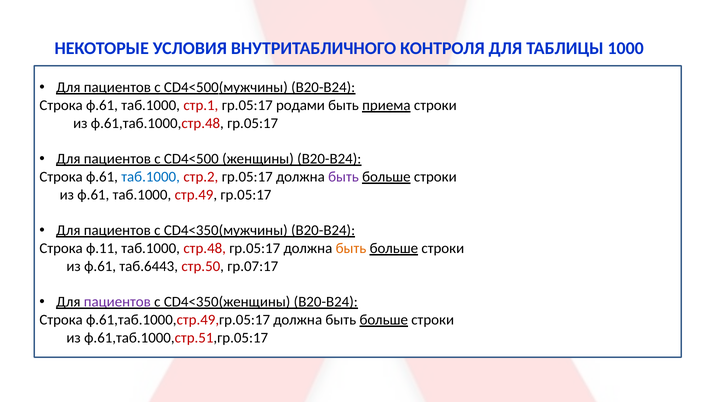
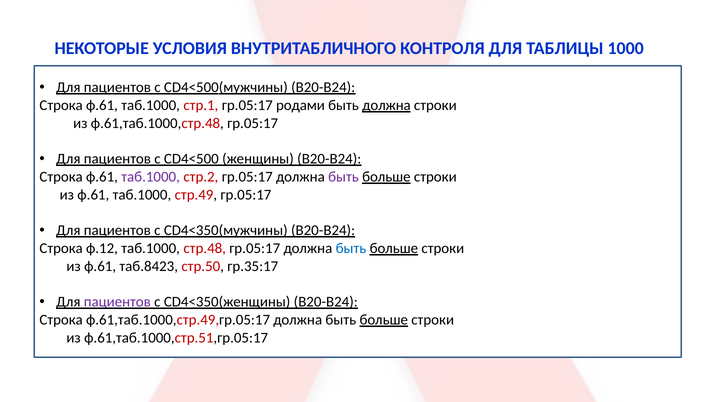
быть приема: приема -> должна
таб.1000 at (151, 177) colour: blue -> purple
ф.11: ф.11 -> ф.12
быть at (351, 248) colour: orange -> blue
таб.6443: таб.6443 -> таб.8423
гр.07:17: гр.07:17 -> гр.35:17
